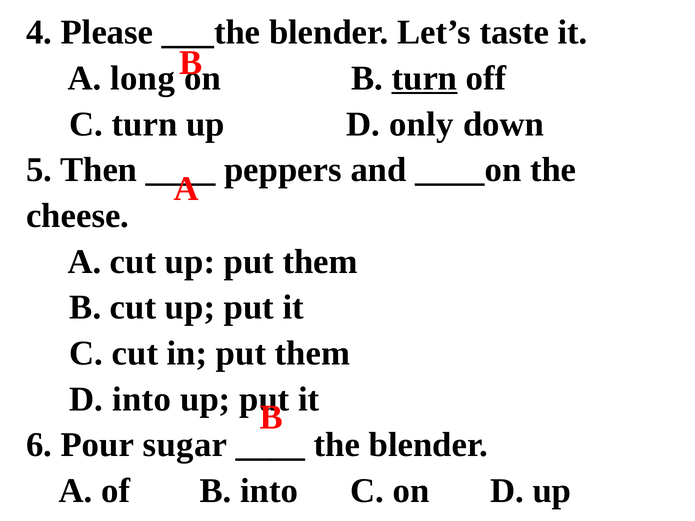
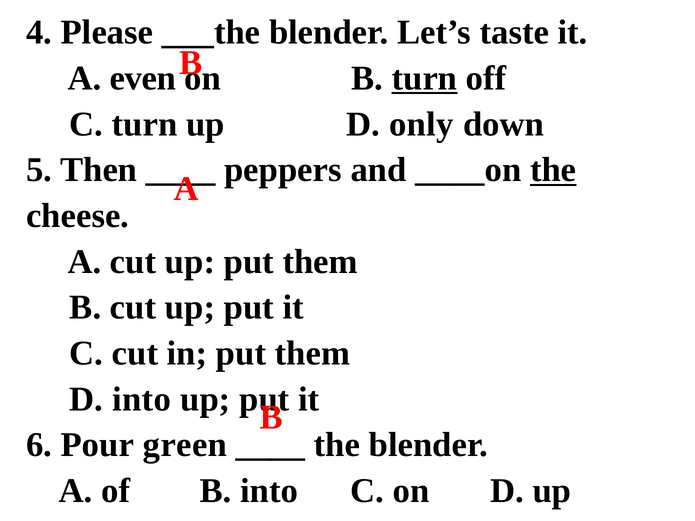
long: long -> even
the at (553, 170) underline: none -> present
sugar: sugar -> green
